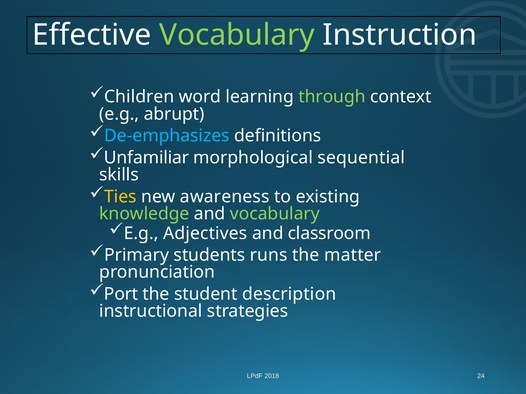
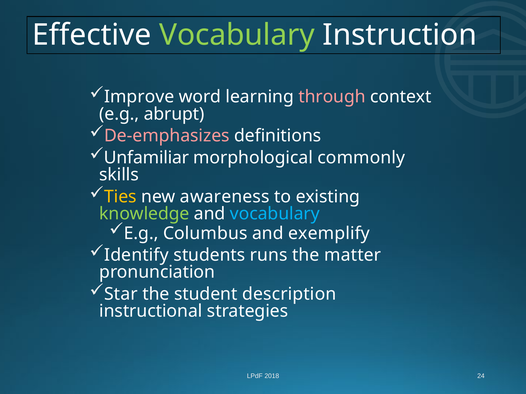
Children: Children -> Improve
through colour: light green -> pink
De-emphasizes colour: light blue -> pink
sequential: sequential -> commonly
vocabulary at (275, 214) colour: light green -> light blue
Adjectives: Adjectives -> Columbus
classroom: classroom -> exemplify
Primary: Primary -> Identify
Port: Port -> Star
